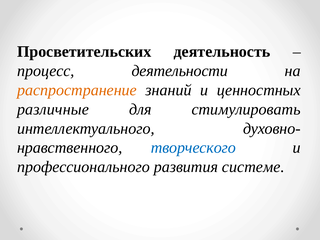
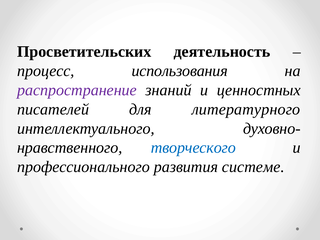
деятельности: деятельности -> использования
распространение colour: orange -> purple
различные: различные -> писателей
стимулировать: стимулировать -> литературного
